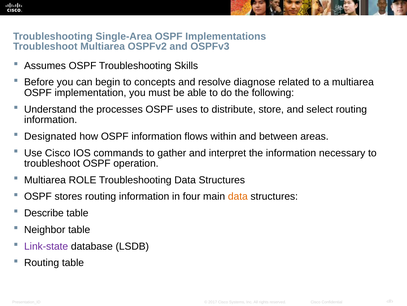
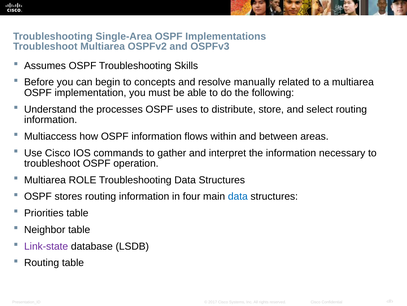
diagnose: diagnose -> manually
Designated: Designated -> Multiaccess
data at (238, 196) colour: orange -> blue
Describe: Describe -> Priorities
